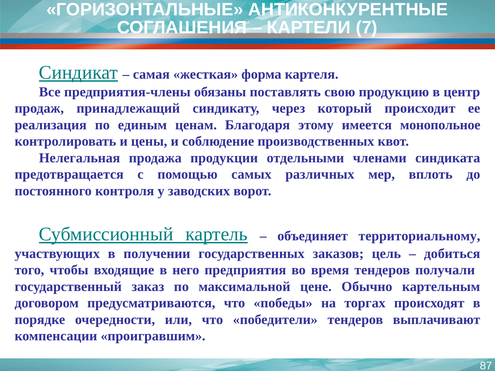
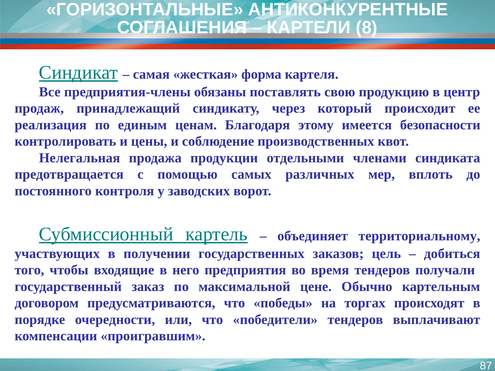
7: 7 -> 8
монопольное: монопольное -> безопасности
